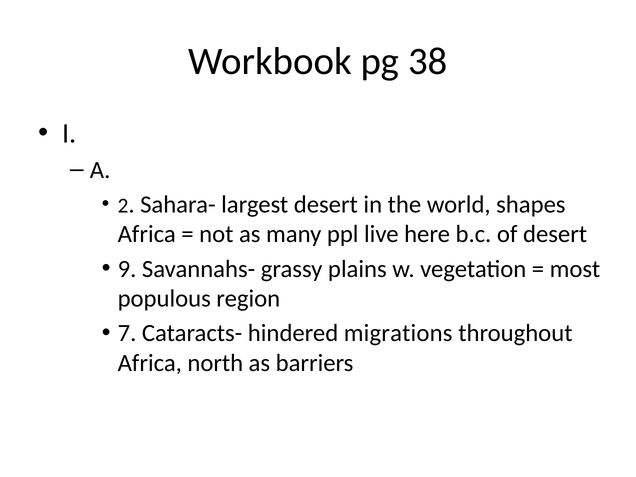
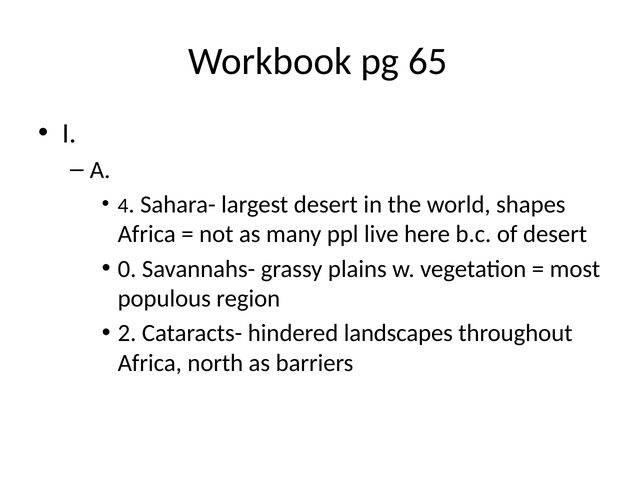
38: 38 -> 65
2: 2 -> 4
9: 9 -> 0
7: 7 -> 2
migrations: migrations -> landscapes
